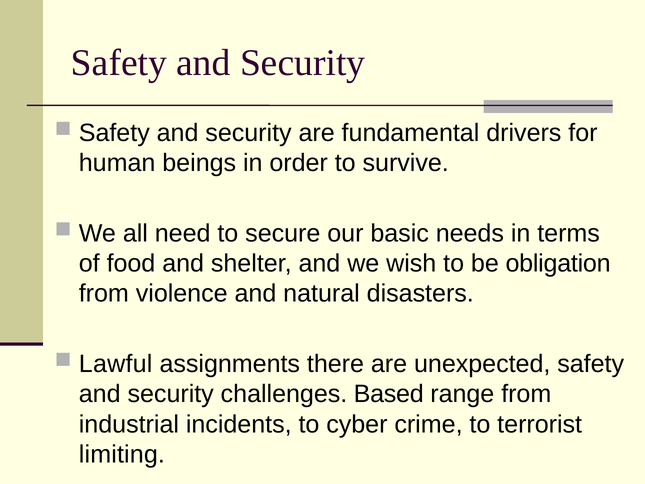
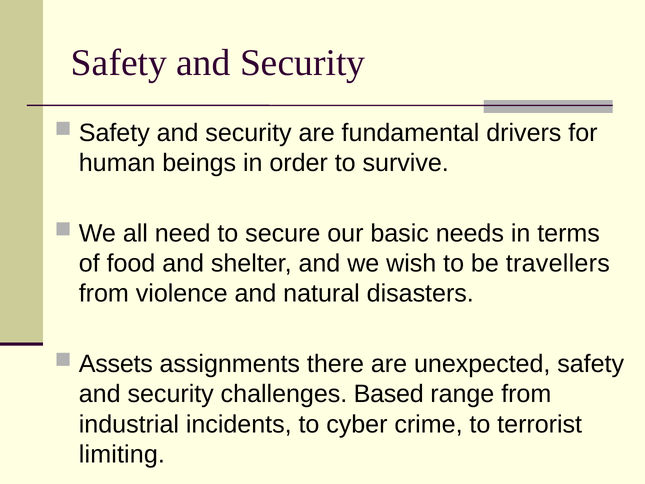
obligation: obligation -> travellers
Lawful: Lawful -> Assets
